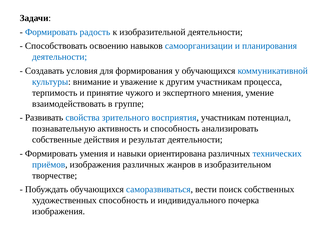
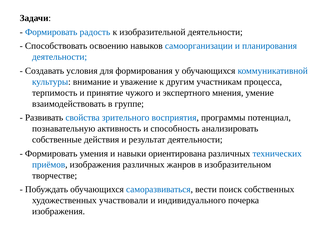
восприятия участникам: участникам -> программы
художественных способность: способность -> участвовали
